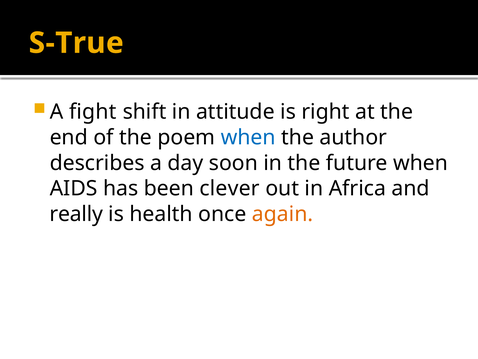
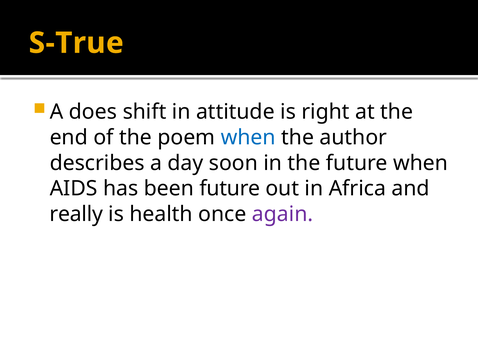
fight: fight -> does
been clever: clever -> future
again colour: orange -> purple
